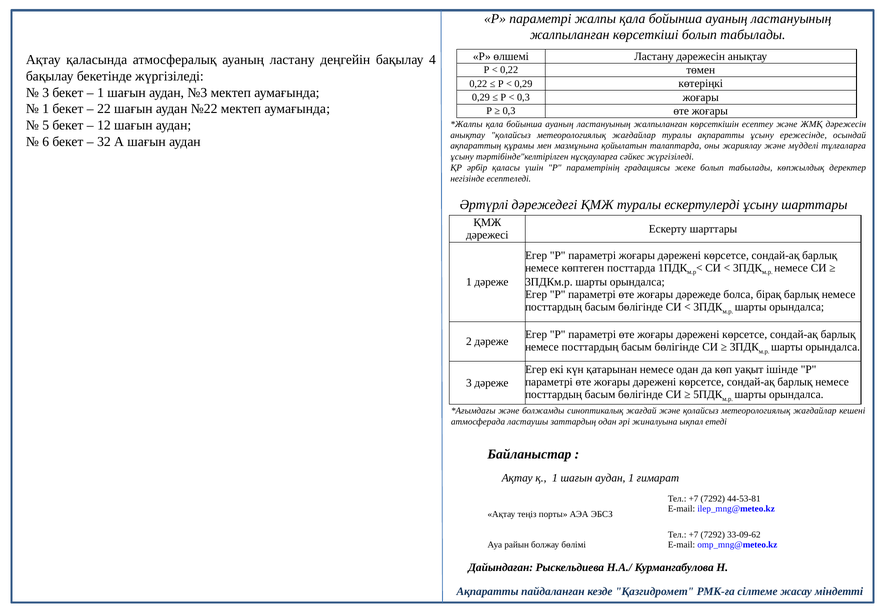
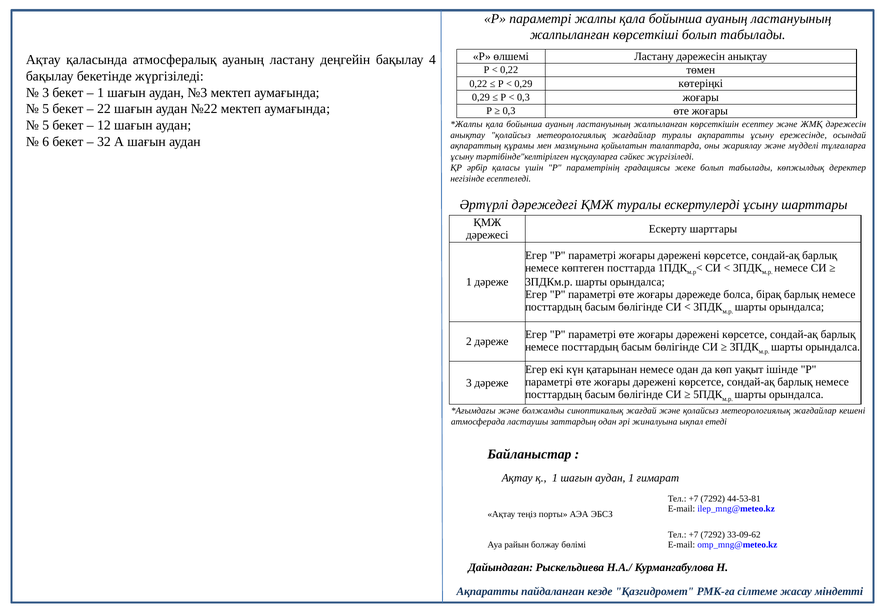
1 at (46, 109): 1 -> 5
